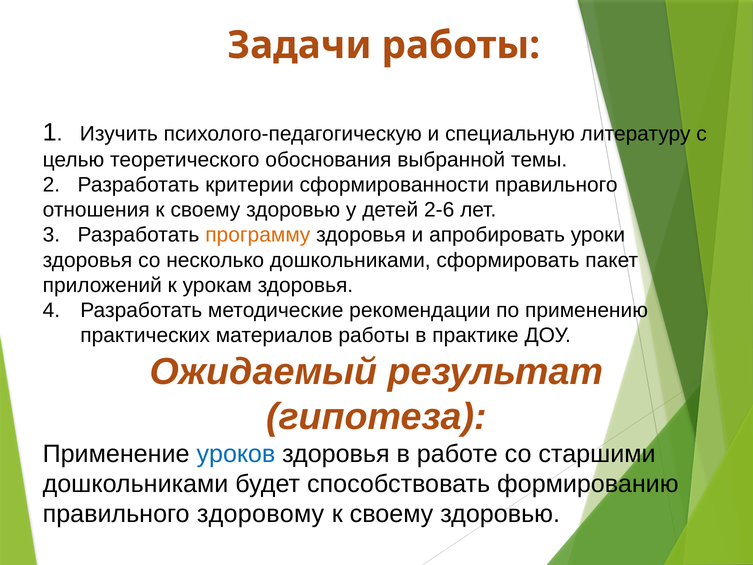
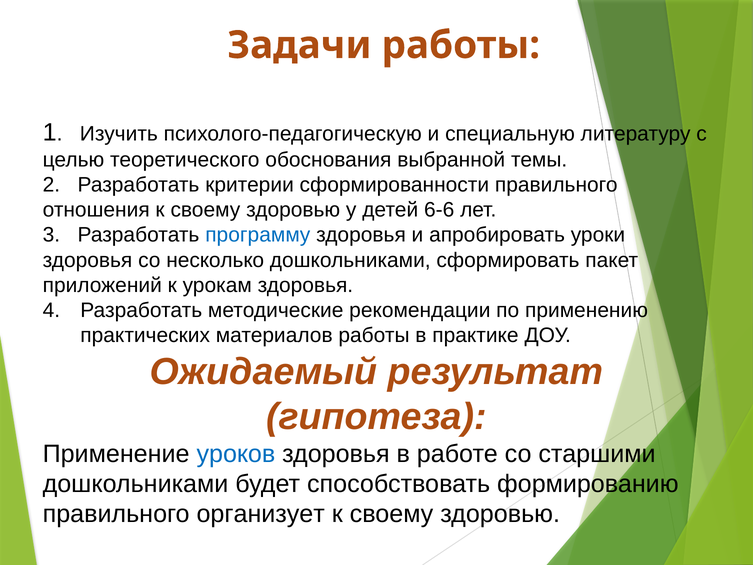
2-6: 2-6 -> 6-6
программу colour: orange -> blue
здоровому: здоровому -> организует
